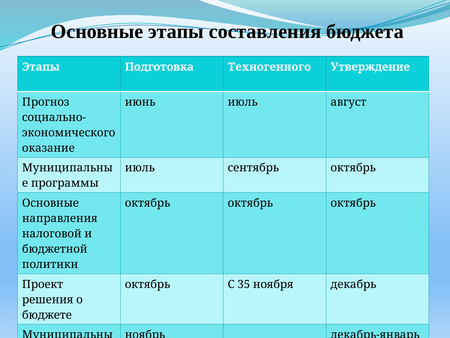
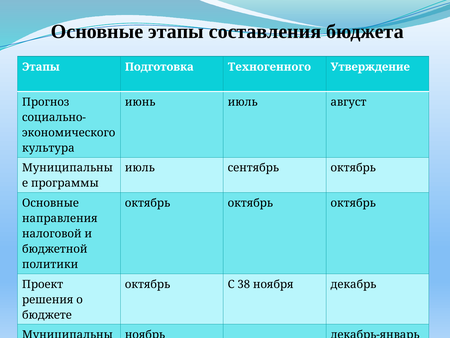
оказание: оказание -> культура
35: 35 -> 38
